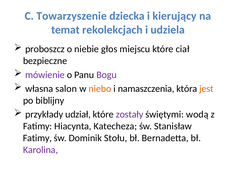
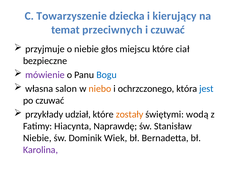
rekolekcjach: rekolekcjach -> przeciwnych
i udziela: udziela -> czuwać
proboszcz: proboszcz -> przyjmuje
Bogu colour: purple -> blue
namaszczenia: namaszczenia -> ochrzczonego
jest colour: orange -> blue
po biblijny: biblijny -> czuwać
zostały colour: purple -> orange
Katecheza: Katecheza -> Naprawdę
Fatimy at (37, 138): Fatimy -> Niebie
Stołu: Stołu -> Wiek
